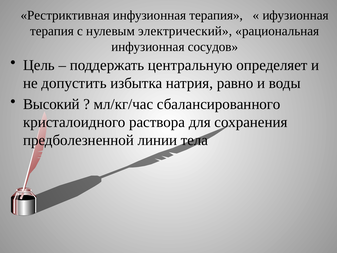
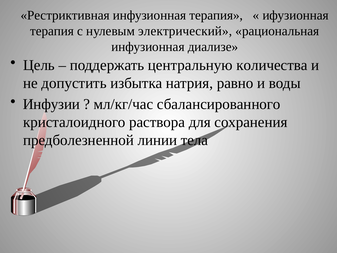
сосудов: сосудов -> диализе
определяет: определяет -> количества
Высокий: Высокий -> Инфузии
